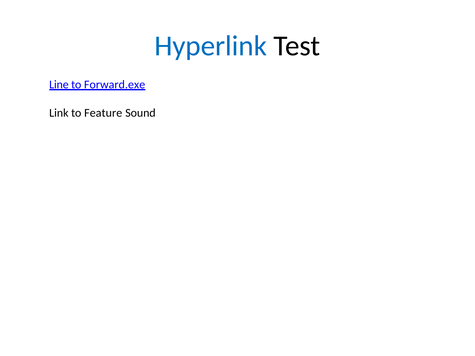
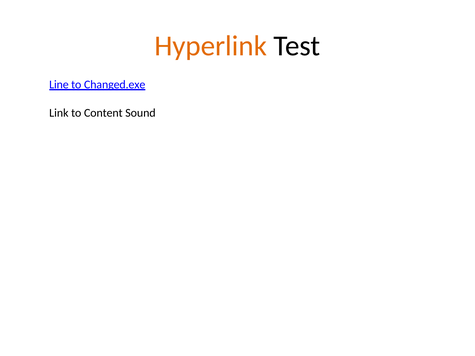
Hyperlink colour: blue -> orange
Forward.exe: Forward.exe -> Changed.exe
Feature: Feature -> Content
